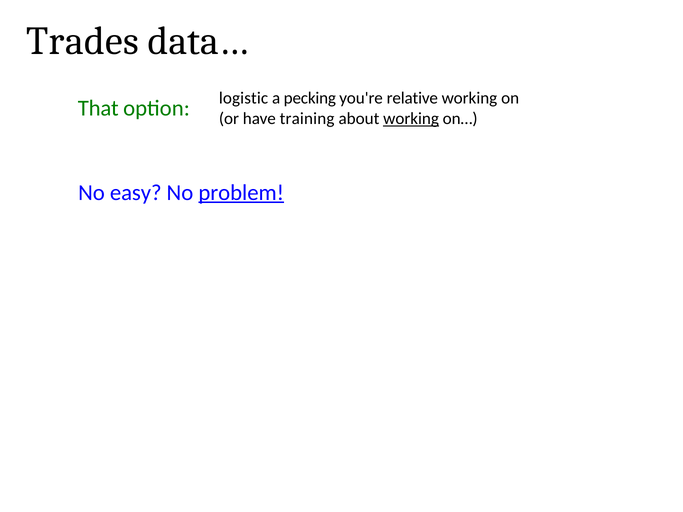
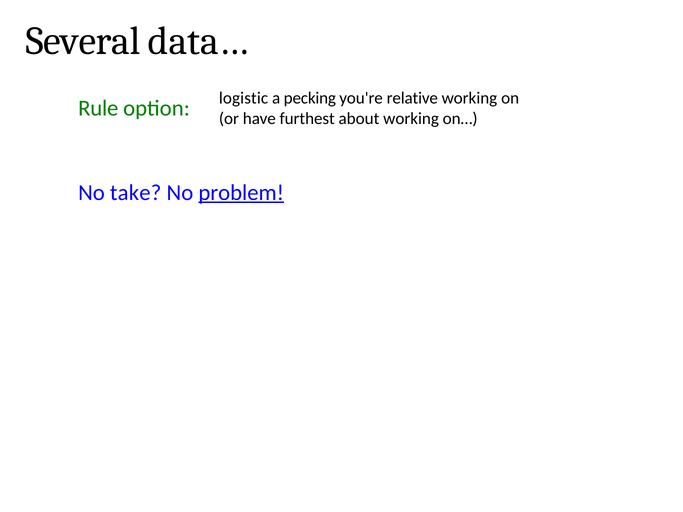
Trades: Trades -> Several
That: That -> Rule
training: training -> furthest
working at (411, 119) underline: present -> none
easy: easy -> take
